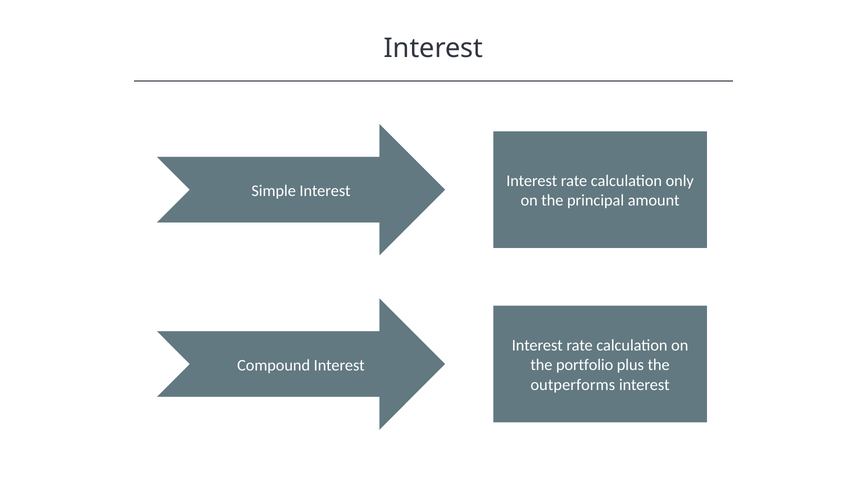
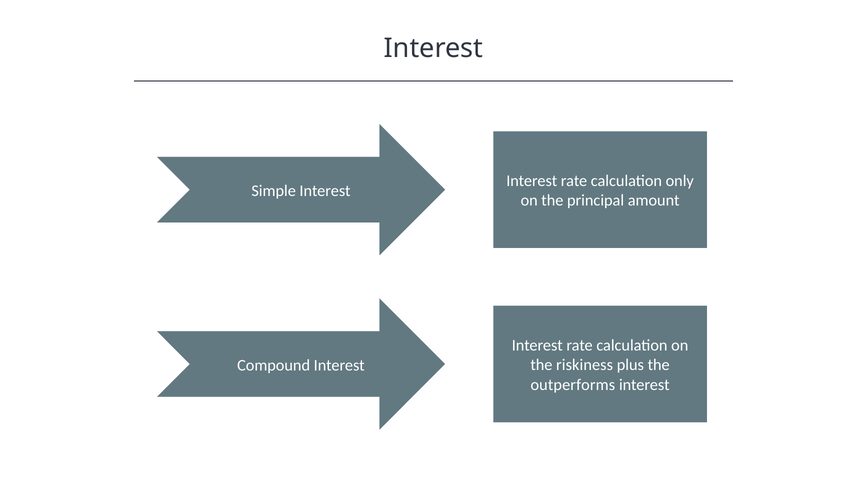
portfolio: portfolio -> riskiness
